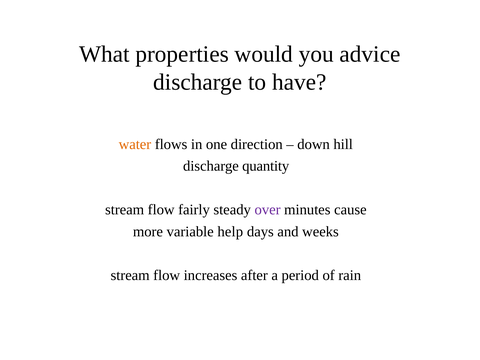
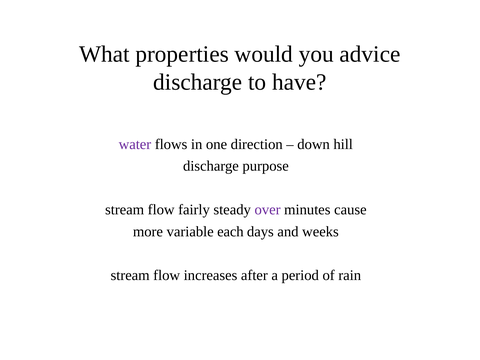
water colour: orange -> purple
quantity: quantity -> purpose
help: help -> each
